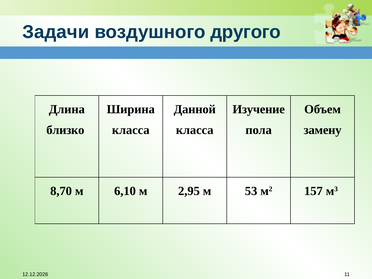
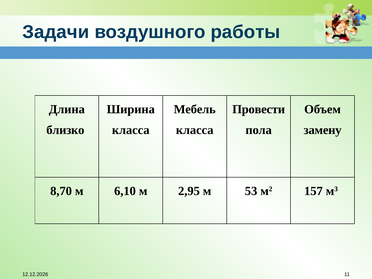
другого: другого -> работы
Данной: Данной -> Мебель
Изучение: Изучение -> Провести
